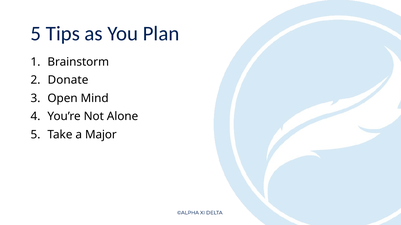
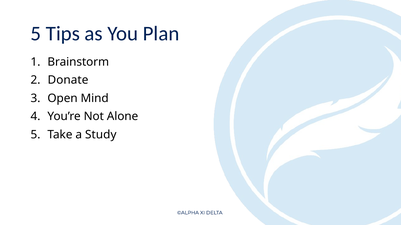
Major: Major -> Study
